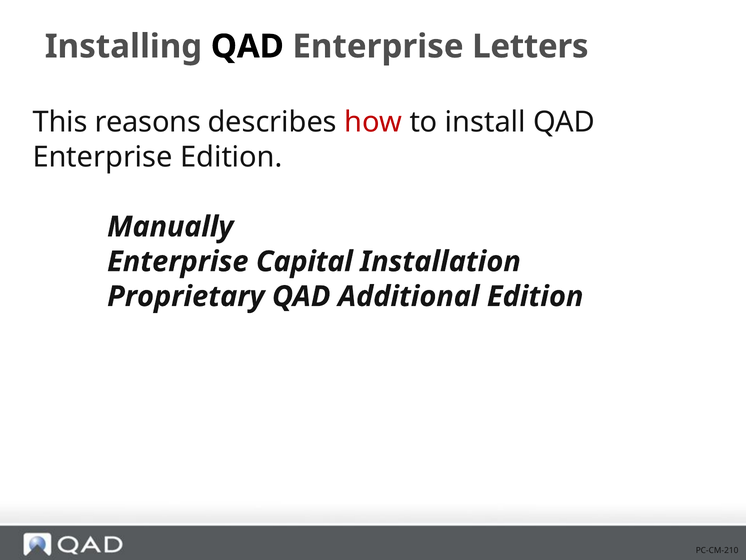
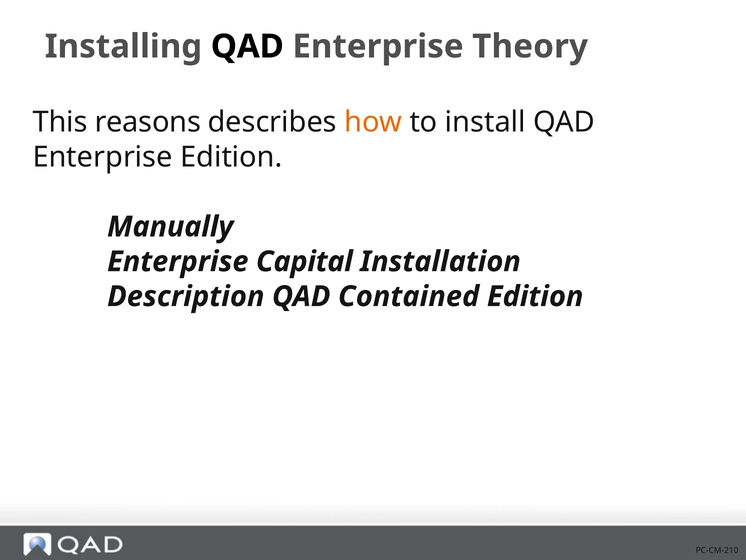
Letters: Letters -> Theory
how colour: red -> orange
Proprietary: Proprietary -> Description
Additional: Additional -> Contained
